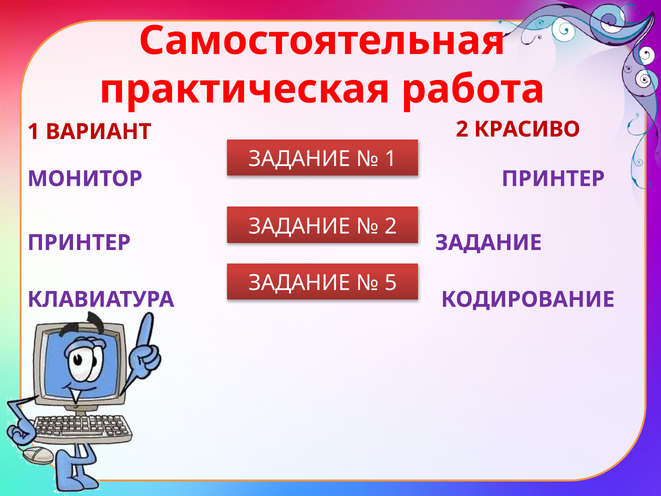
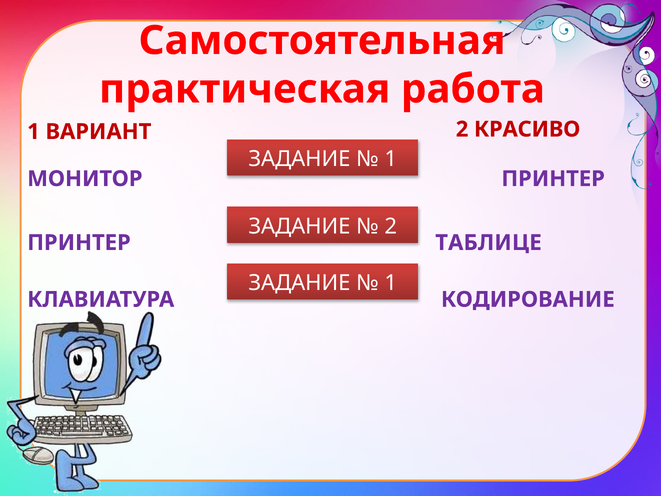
ПРИНТЕР ЗАДАНИЕ: ЗАДАНИЕ -> ТАБЛИЦЕ
5 at (391, 283): 5 -> 1
